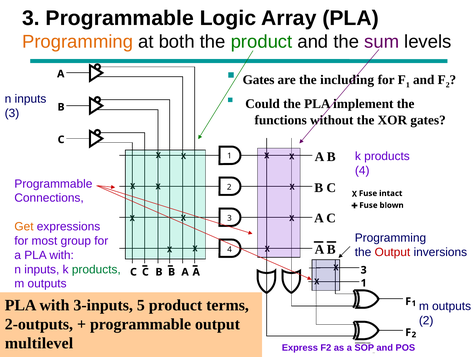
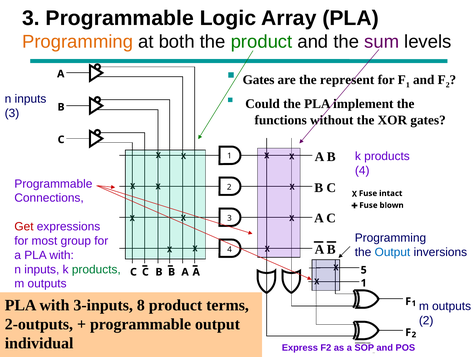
including: including -> represent
Get colour: orange -> red
Output at (392, 252) colour: red -> blue
A 3: 3 -> 5
5: 5 -> 8
multilevel: multilevel -> individual
